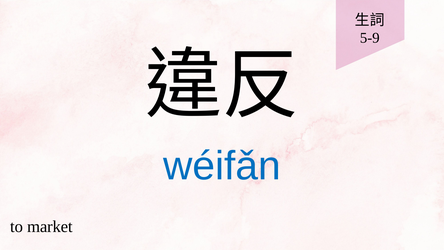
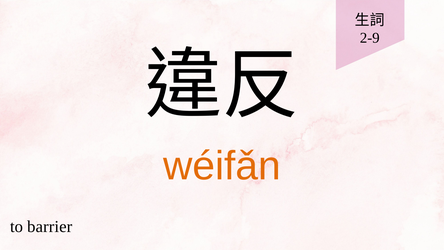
5-9: 5-9 -> 2-9
wéifǎn colour: blue -> orange
market: market -> barrier
